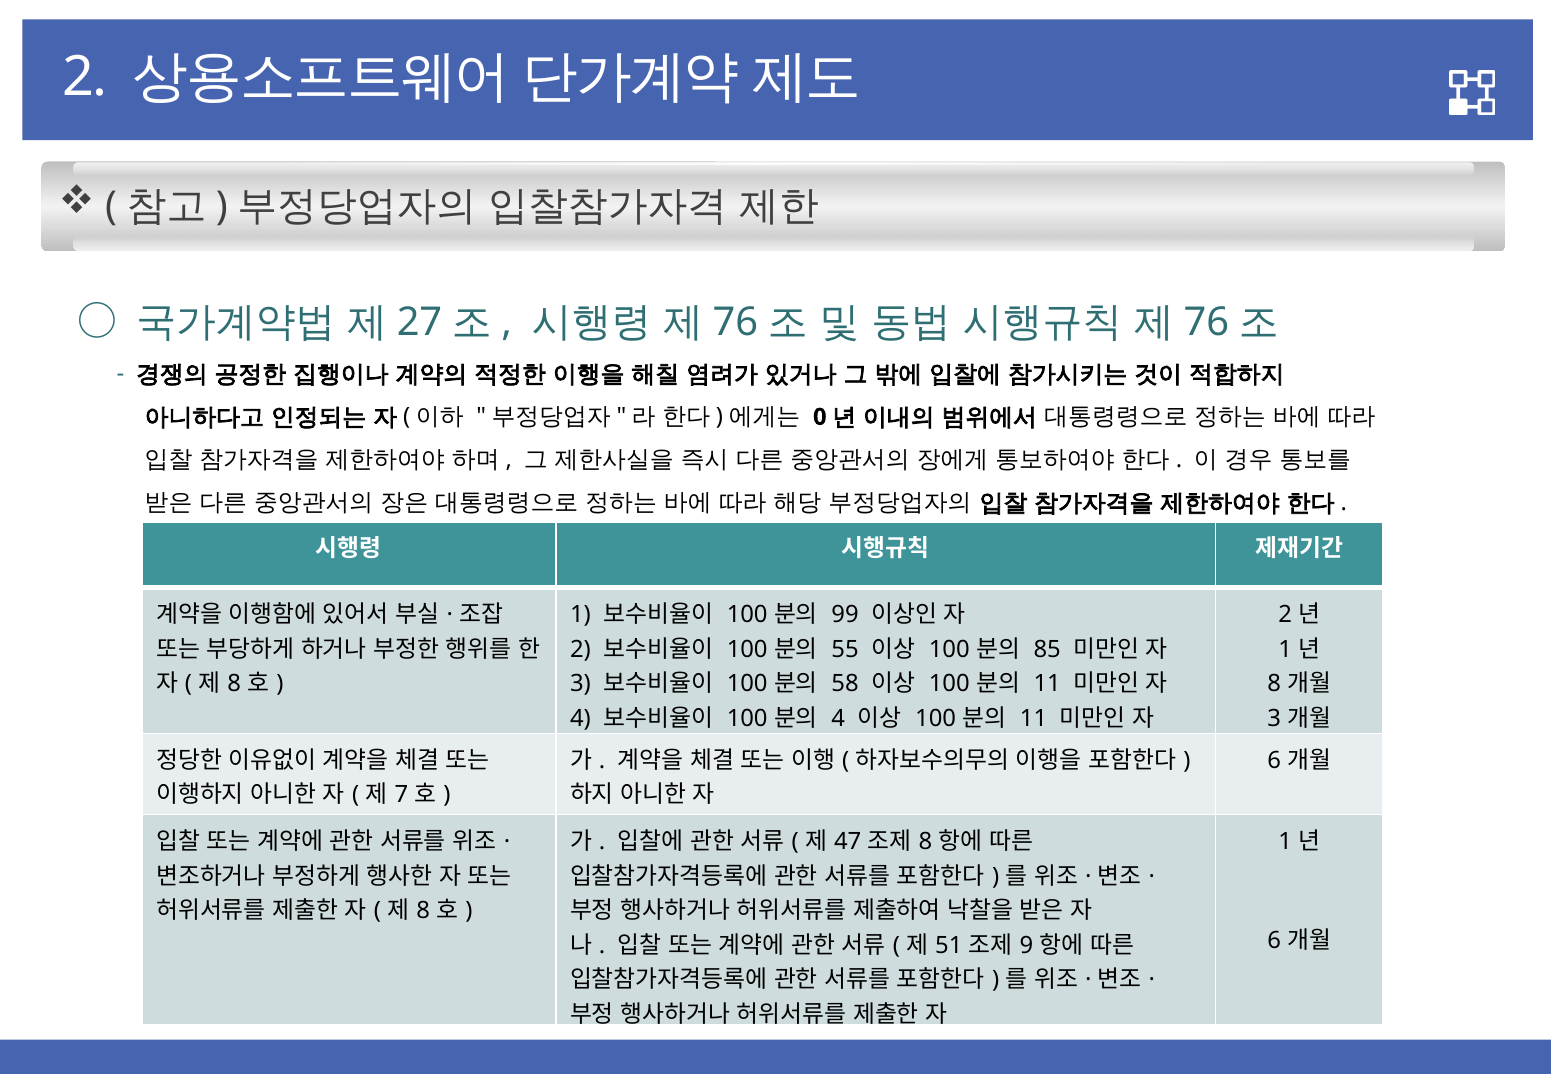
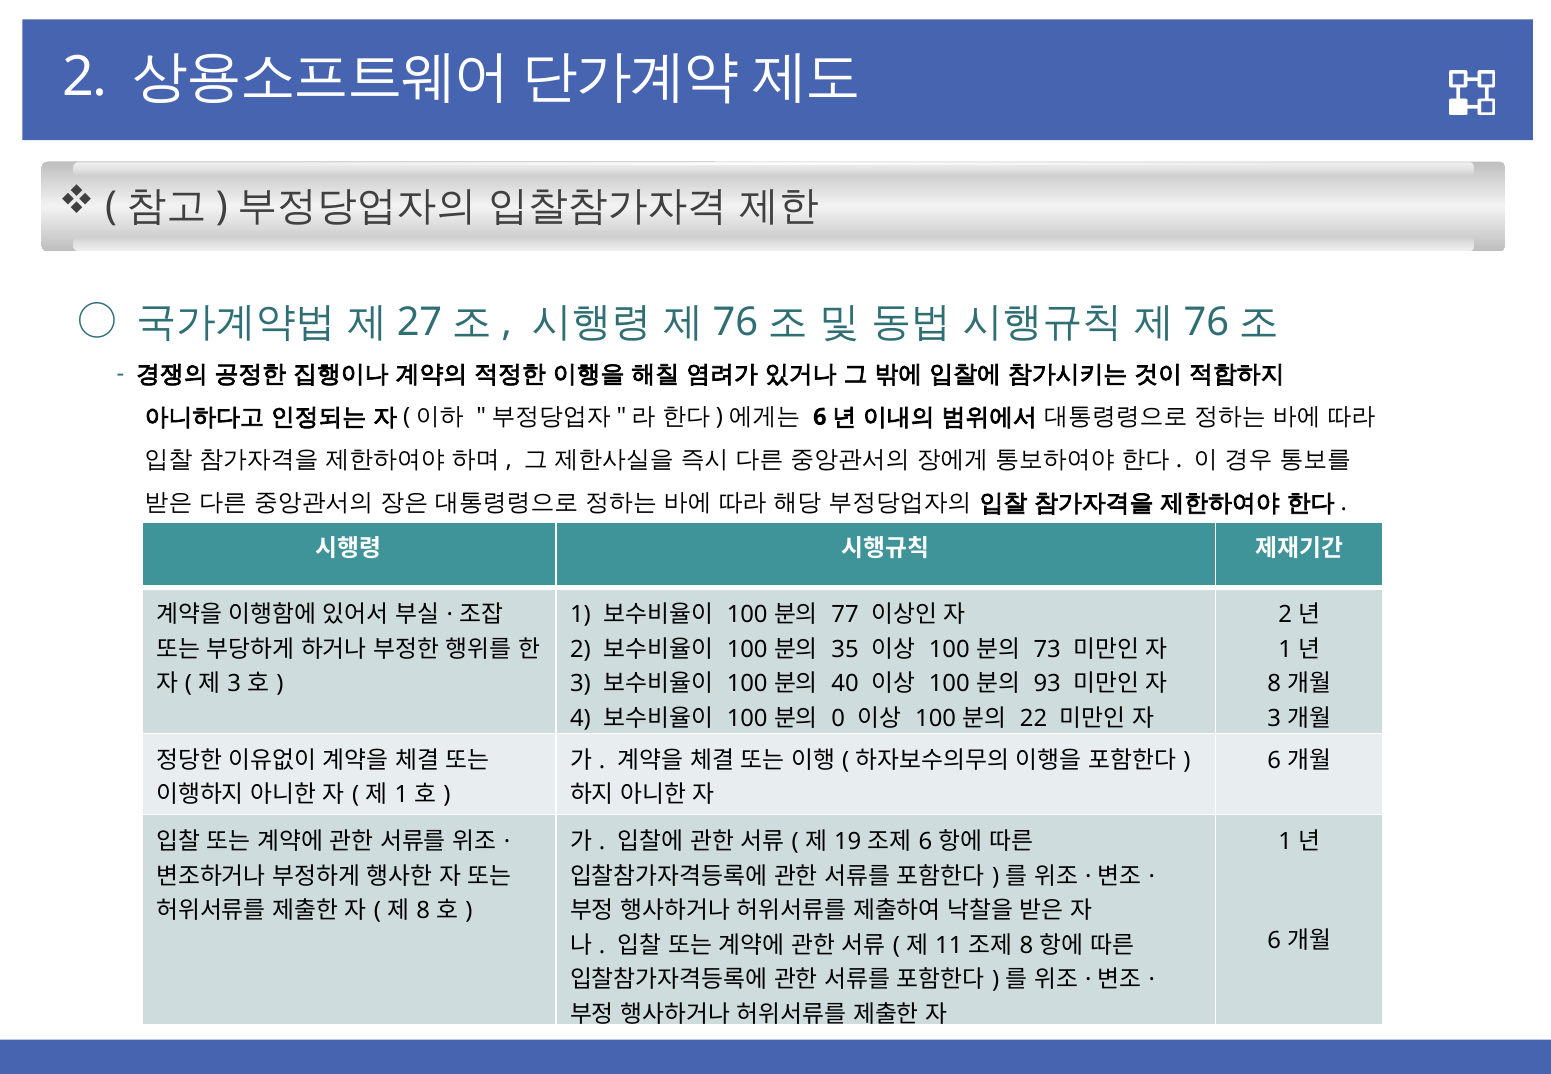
0 at (820, 417): 0 -> 6
99: 99 -> 77
55: 55 -> 35
85: 85 -> 73
8 at (234, 684): 8 -> 3
58: 58 -> 40
11 at (1047, 684): 11 -> 93
4 at (838, 718): 4 -> 0
11 at (1034, 718): 11 -> 22
7 at (401, 795): 7 -> 1
47: 47 -> 19
8 at (925, 841): 8 -> 6
51: 51 -> 11
9 at (1027, 945): 9 -> 8
